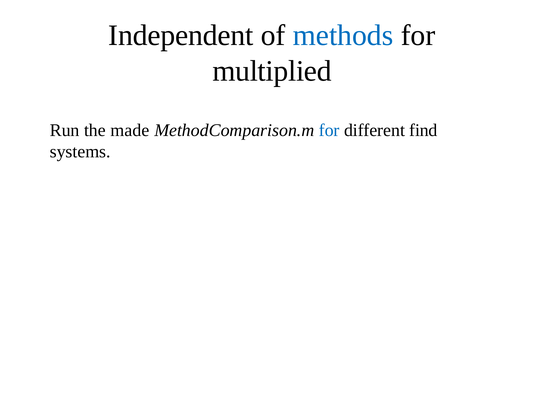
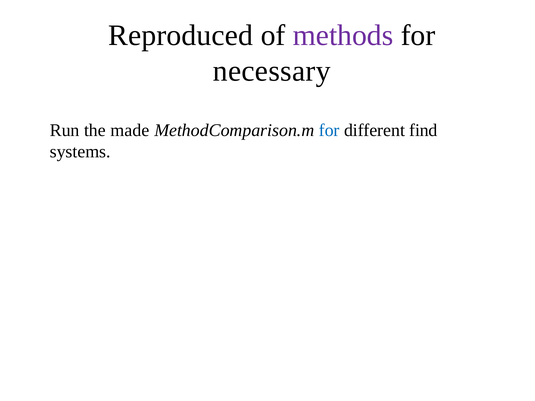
Independent: Independent -> Reproduced
methods colour: blue -> purple
multiplied: multiplied -> necessary
